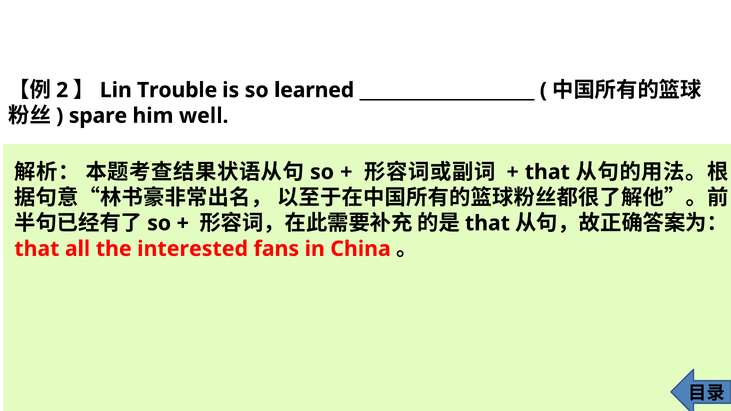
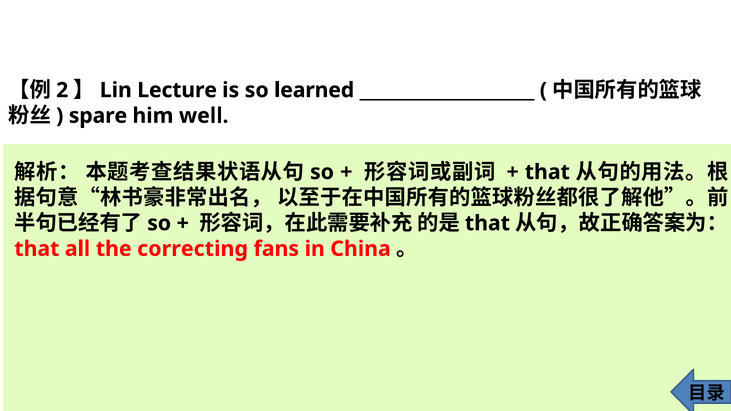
Trouble: Trouble -> Lecture
interested: interested -> correcting
